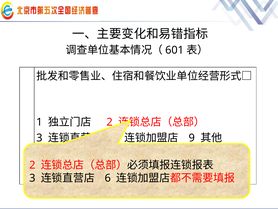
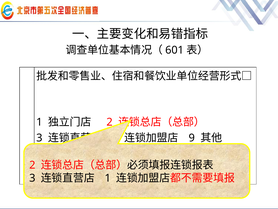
6 at (108, 178): 6 -> 1
